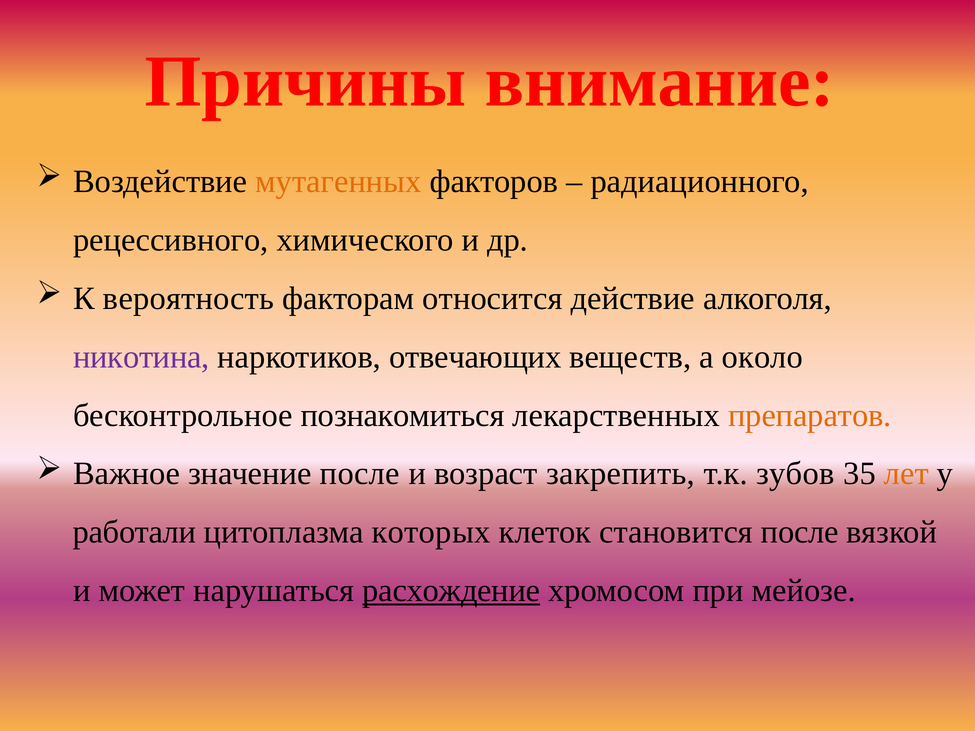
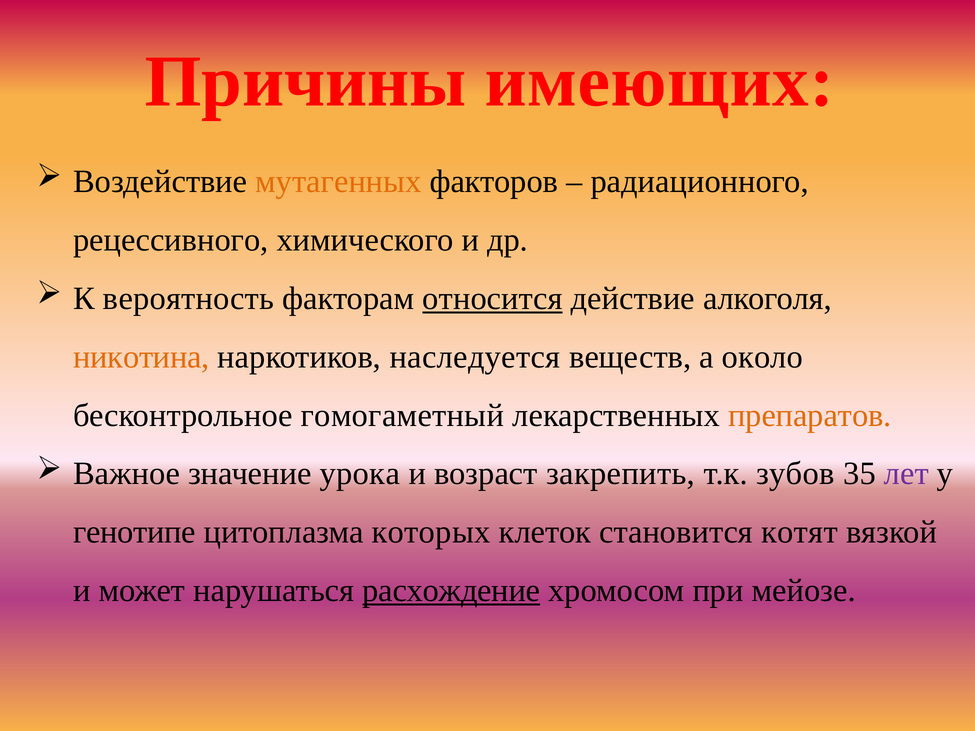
внимание: внимание -> имеющих
относится underline: none -> present
никотина colour: purple -> orange
отвечающих: отвечающих -> наследуется
познакомиться: познакомиться -> гомогаметный
значение после: после -> урока
лет colour: orange -> purple
работали: работали -> генотипе
становится после: после -> котят
